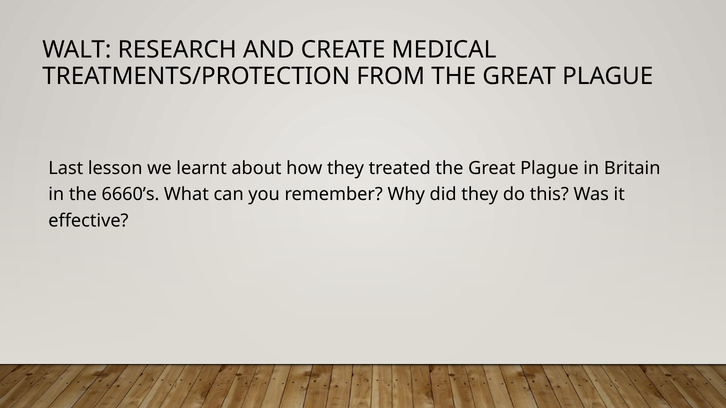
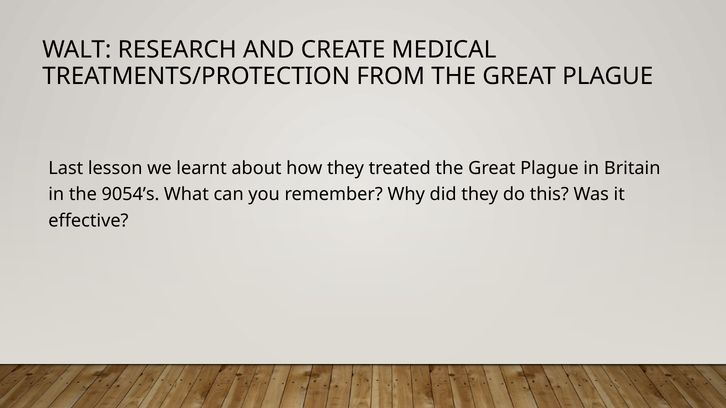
6660’s: 6660’s -> 9054’s
